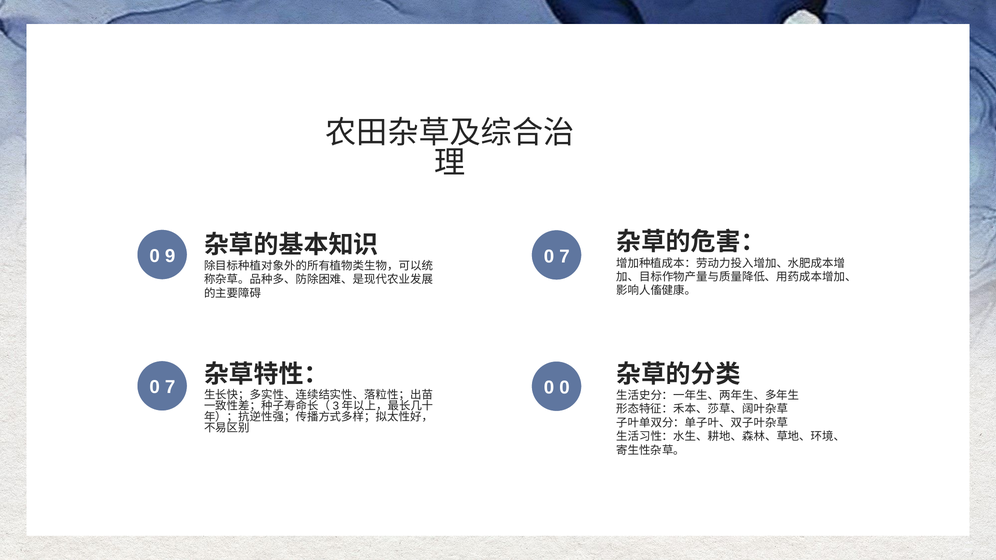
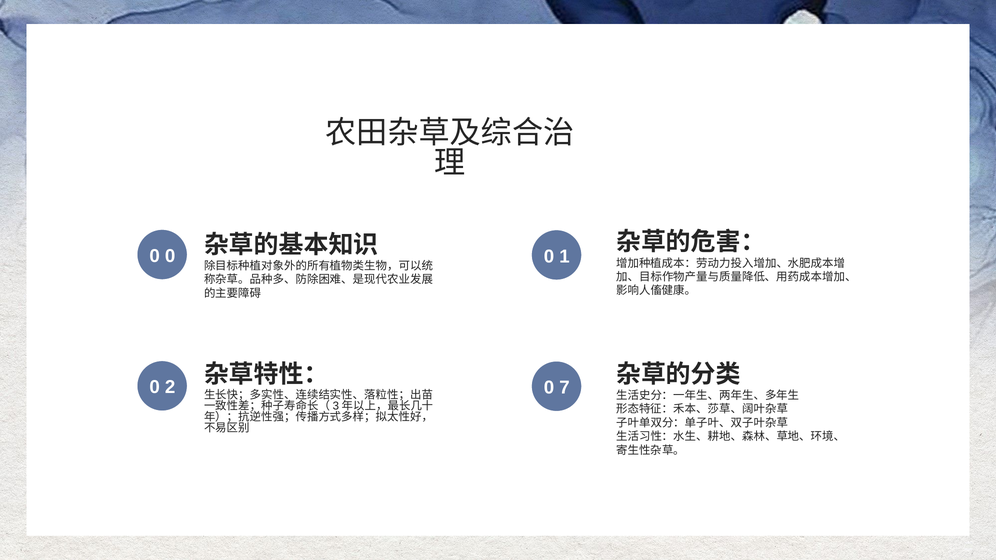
9 at (170, 256): 9 -> 0
7 at (565, 257): 7 -> 1
7 at (170, 387): 7 -> 2
0 0: 0 -> 7
